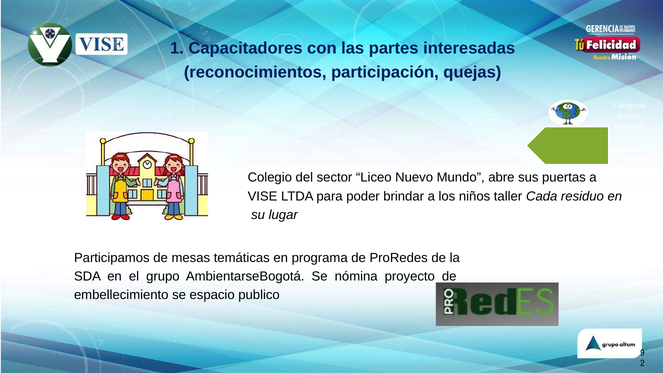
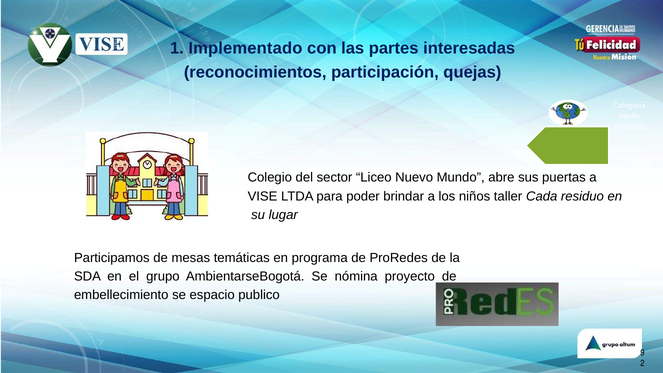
Capacitadores: Capacitadores -> Implementado
